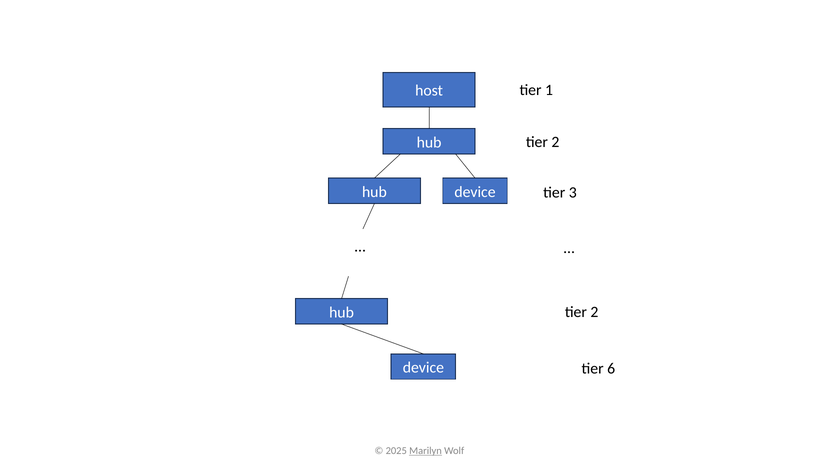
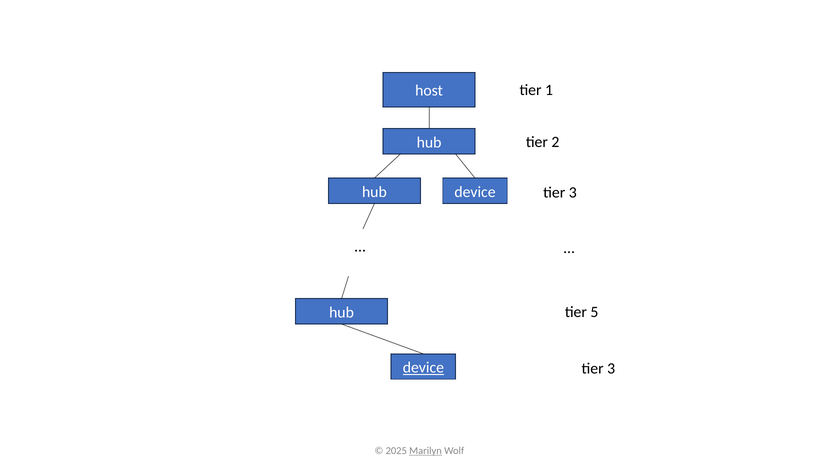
2 at (594, 312): 2 -> 5
device at (423, 368) underline: none -> present
6 at (611, 369): 6 -> 3
